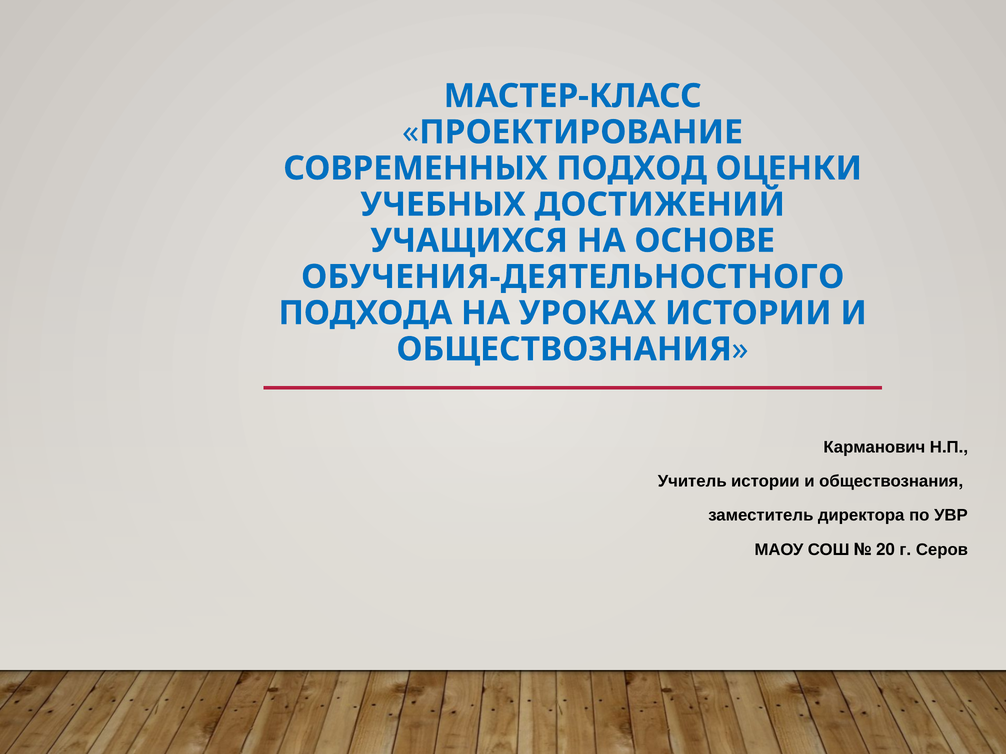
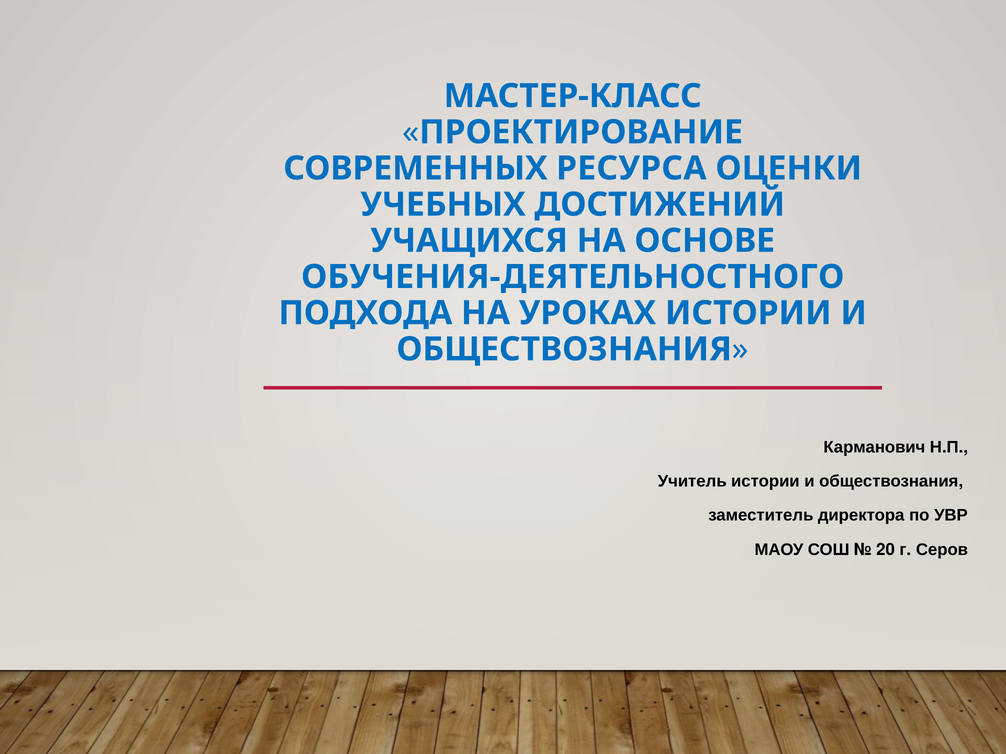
ПОДХОД: ПОДХОД -> РЕСУРСА
